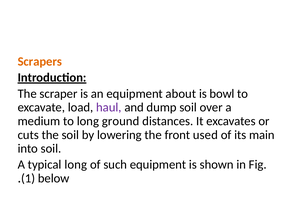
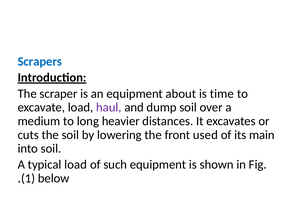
Scrapers colour: orange -> blue
bowl: bowl -> time
ground: ground -> heavier
typical long: long -> load
